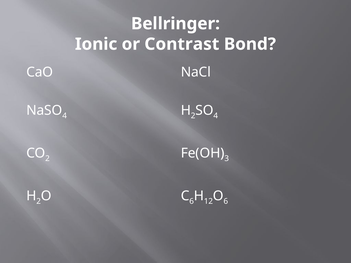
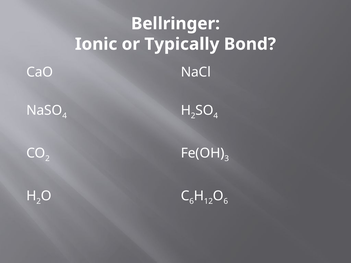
Contrast: Contrast -> Typically
